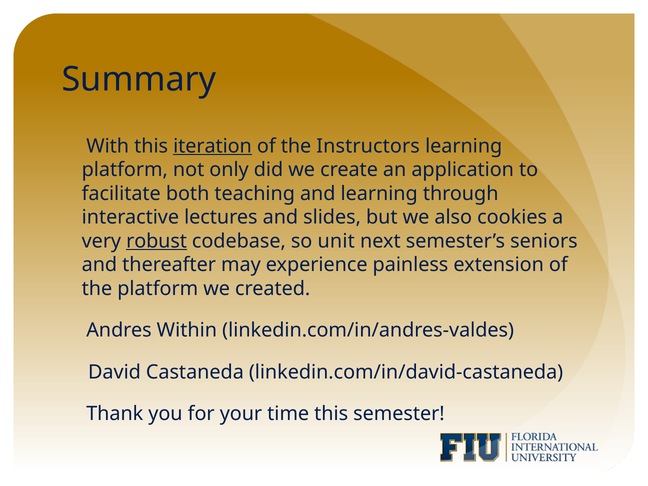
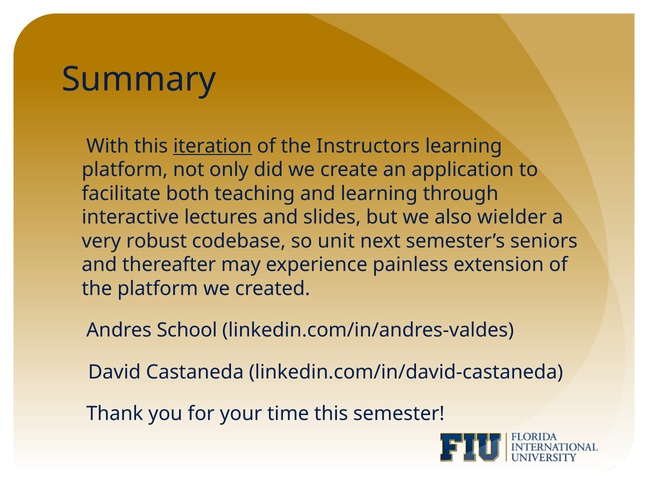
cookies: cookies -> wielder
robust underline: present -> none
Within: Within -> School
